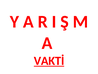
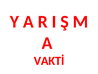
VAKTİ underline: present -> none
